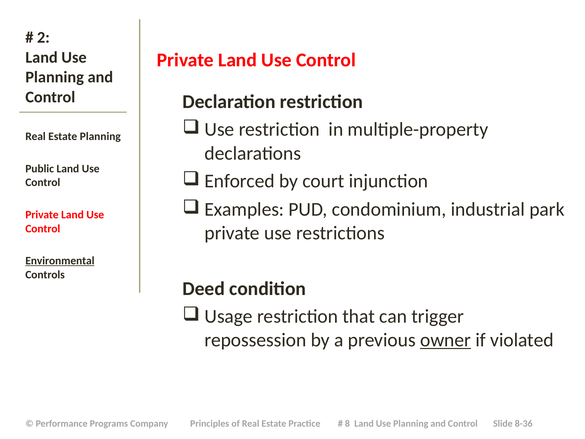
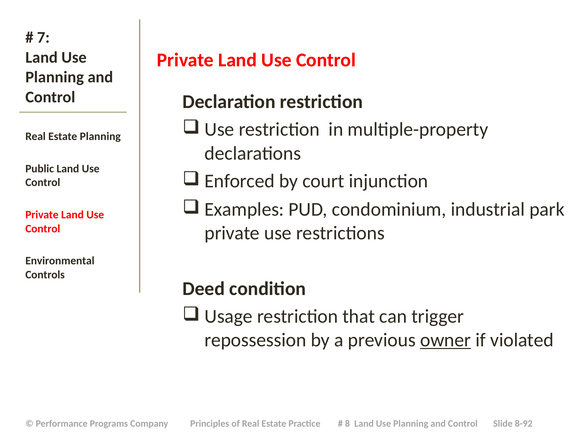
2: 2 -> 7
Environmental underline: present -> none
8-36: 8-36 -> 8-92
